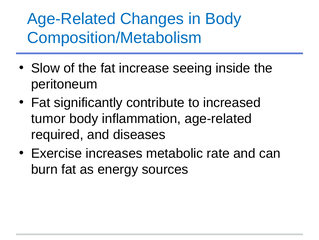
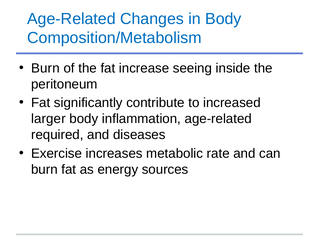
Slow at (45, 68): Slow -> Burn
tumor: tumor -> larger
